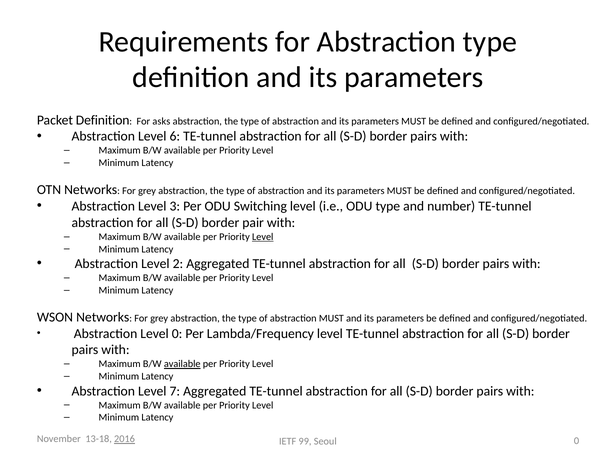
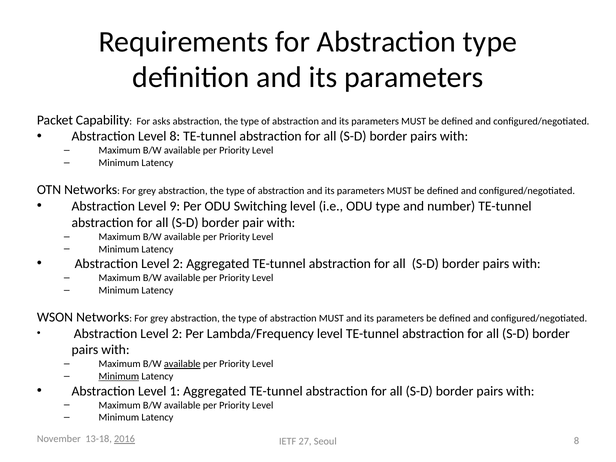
Packet Definition: Definition -> Capability
Level 6: 6 -> 8
3: 3 -> 9
Level at (263, 237) underline: present -> none
0 at (177, 334): 0 -> 2
Minimum at (119, 376) underline: none -> present
7: 7 -> 1
99: 99 -> 27
Seoul 0: 0 -> 8
